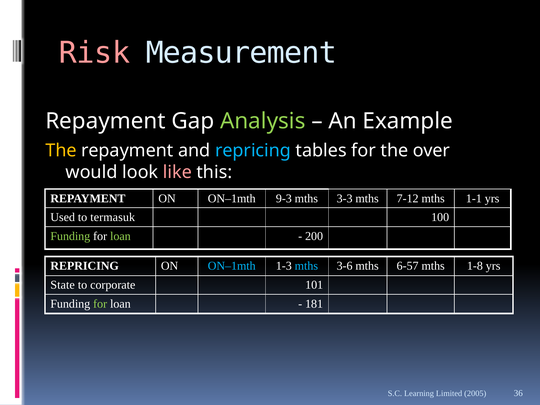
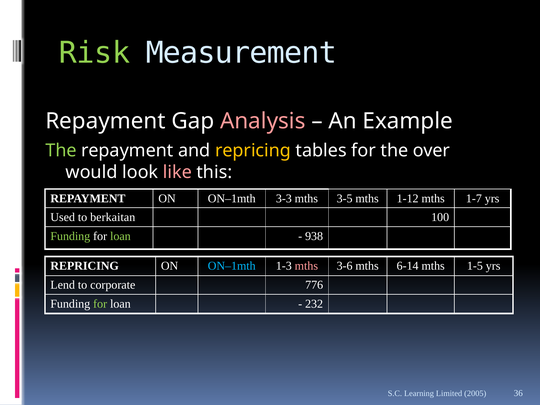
Risk colour: pink -> light green
Analysis colour: light green -> pink
The at (61, 150) colour: yellow -> light green
repricing at (253, 150) colour: light blue -> yellow
9-3: 9-3 -> 3-3
3-3: 3-3 -> 3-5
7-12: 7-12 -> 1-12
1-1: 1-1 -> 1-7
termasuk: termasuk -> berkaitan
200: 200 -> 938
mths at (306, 266) colour: light blue -> pink
6-57: 6-57 -> 6-14
1-8: 1-8 -> 1-5
State: State -> Lend
101: 101 -> 776
181: 181 -> 232
